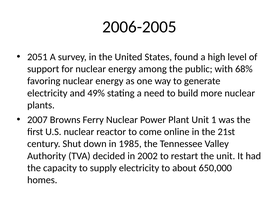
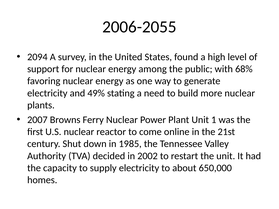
2006-2005: 2006-2005 -> 2006-2055
2051: 2051 -> 2094
